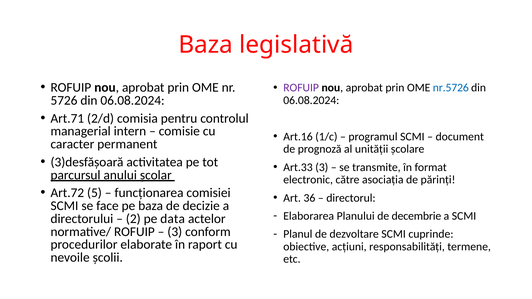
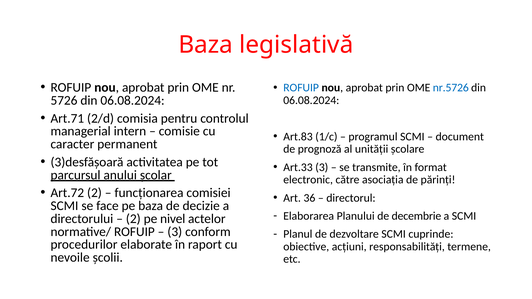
ROFUIP at (301, 88) colour: purple -> blue
Art.16: Art.16 -> Art.83
Art.72 5: 5 -> 2
data: data -> nivel
